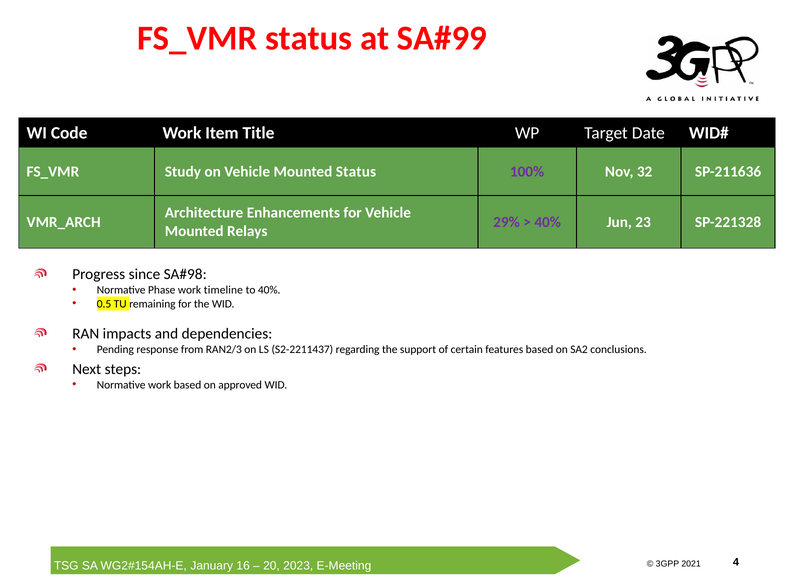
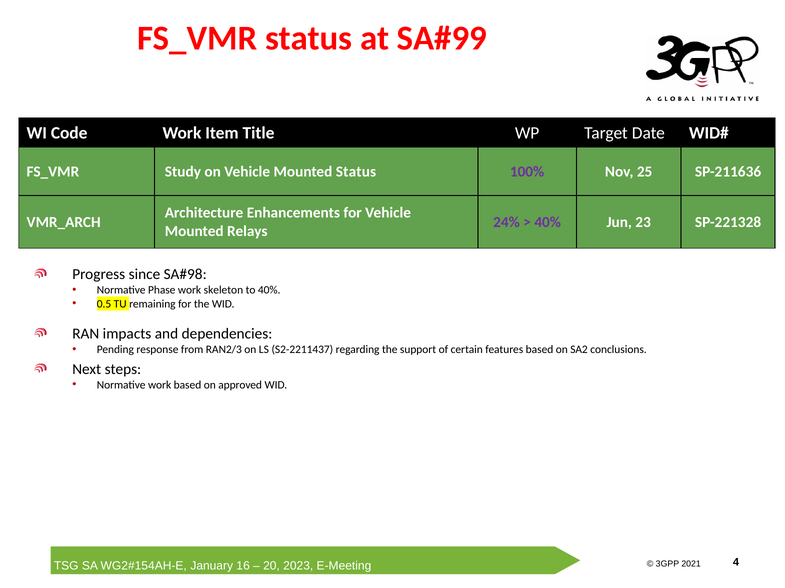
32: 32 -> 25
29%: 29% -> 24%
timeline: timeline -> skeleton
